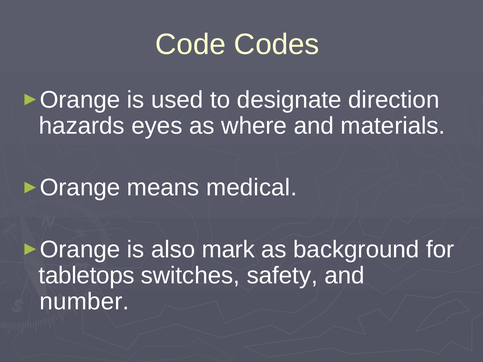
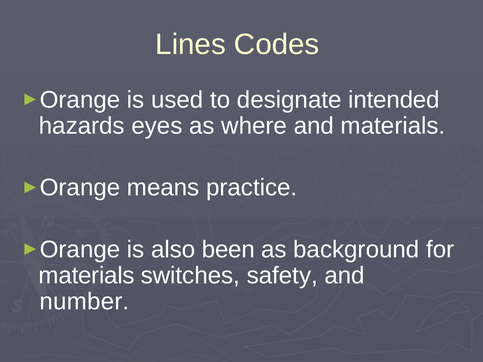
Code: Code -> Lines
direction: direction -> intended
medical: medical -> practice
mark: mark -> been
tabletops at (87, 276): tabletops -> materials
